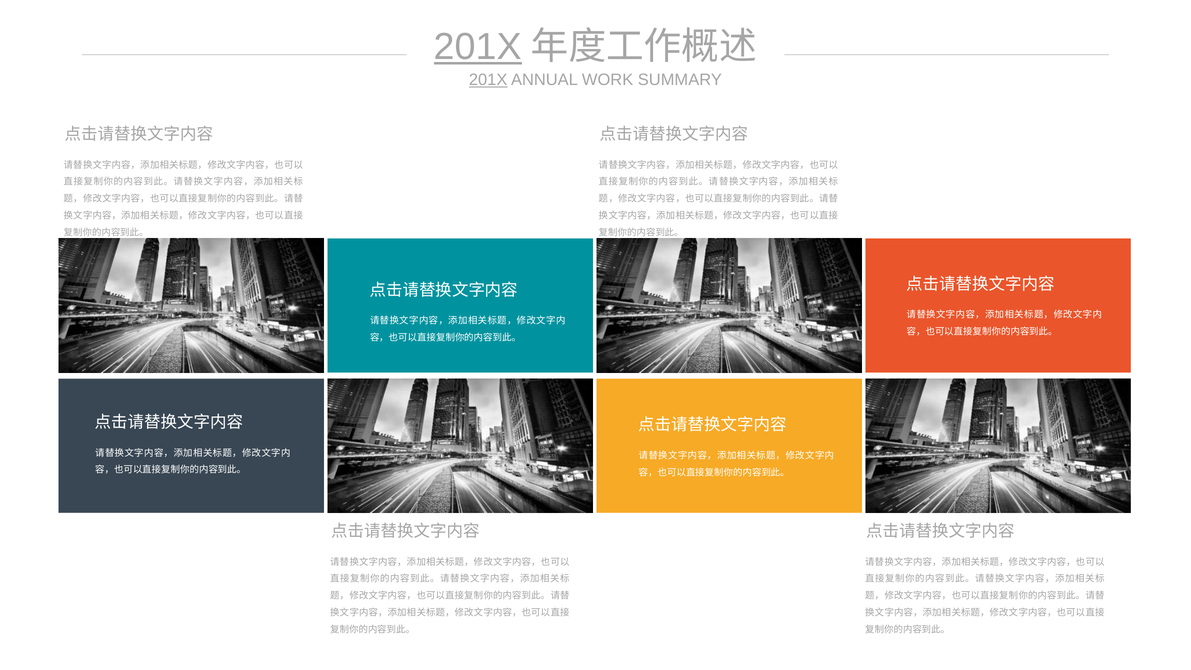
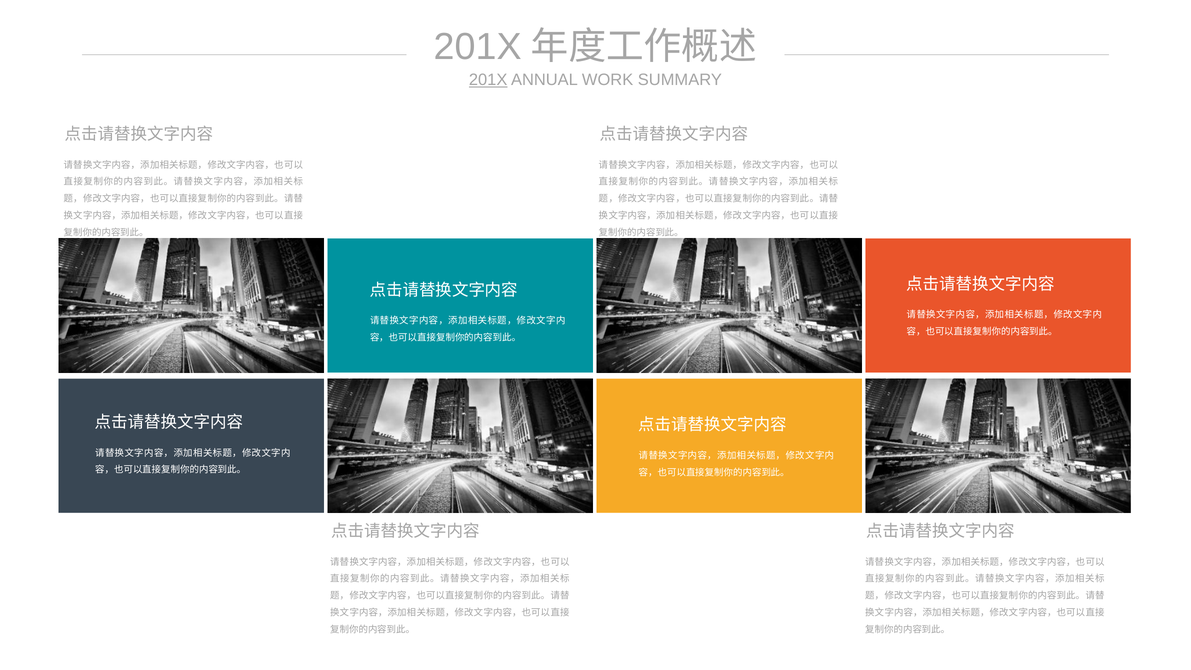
201X at (478, 47) underline: present -> none
